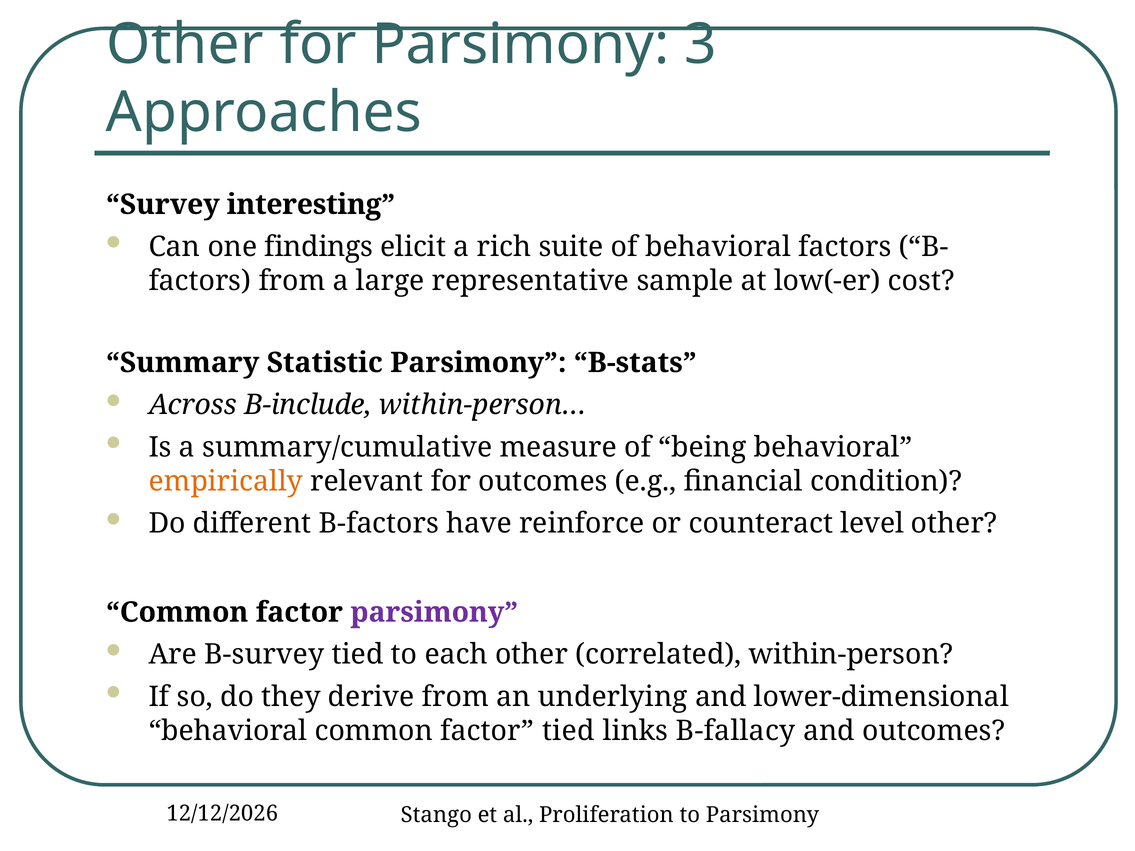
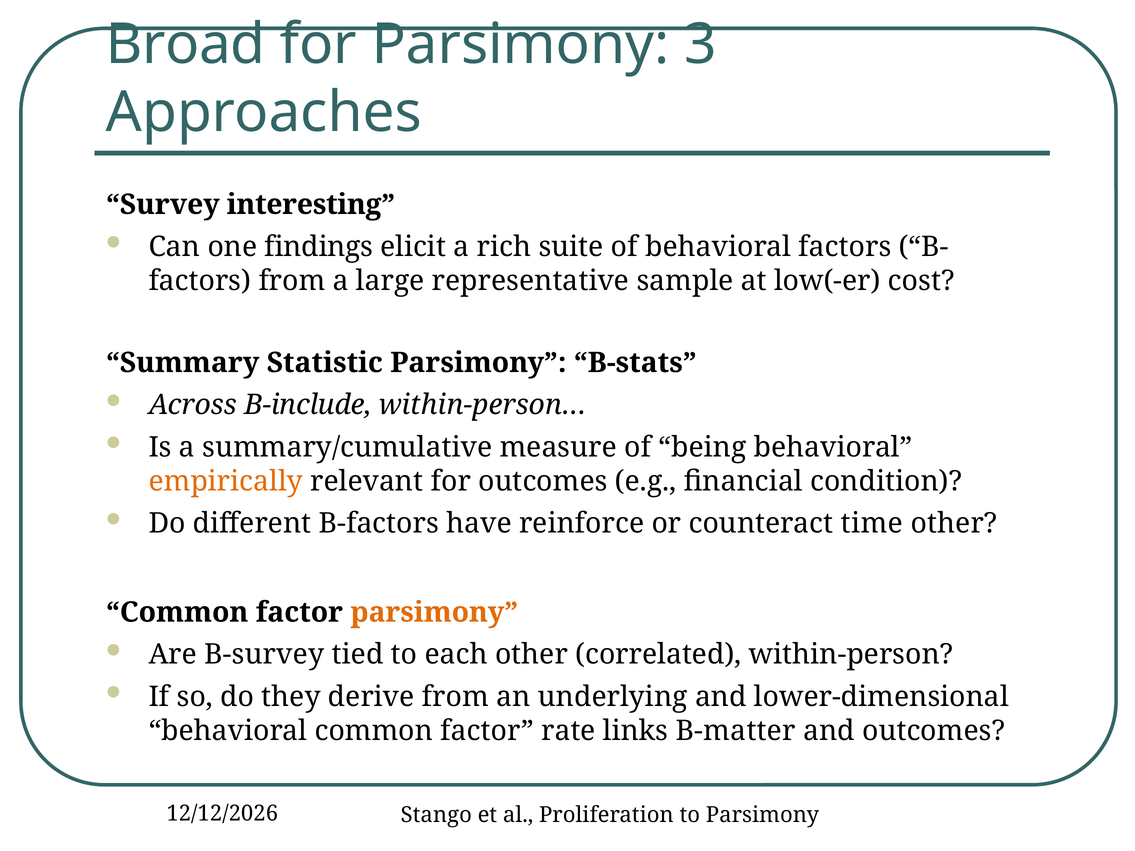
Other at (185, 45): Other -> Broad
level: level -> time
parsimony at (434, 612) colour: purple -> orange
factor tied: tied -> rate
B-fallacy: B-fallacy -> B-matter
